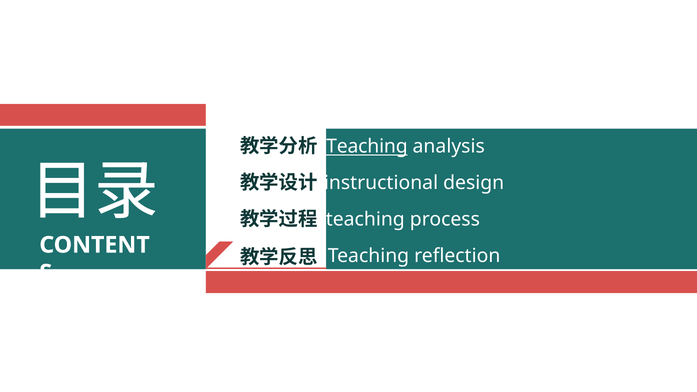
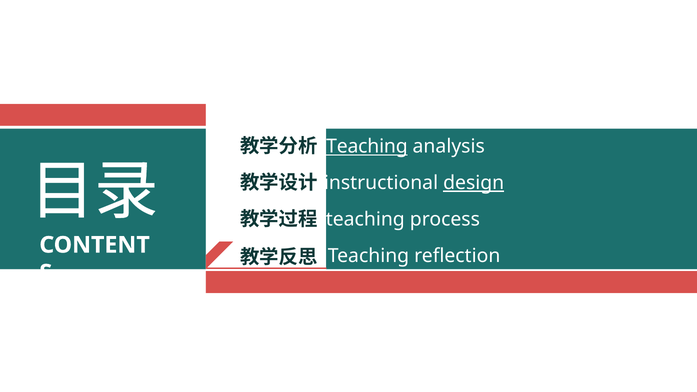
design underline: none -> present
